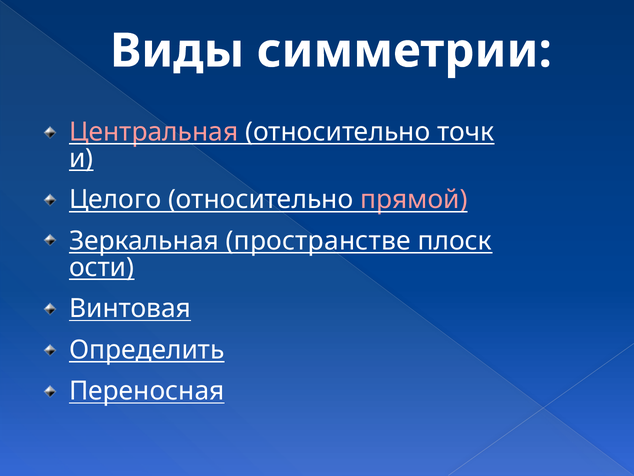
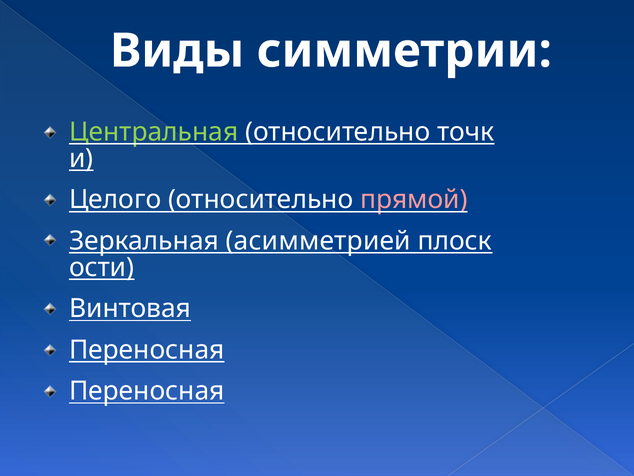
Центральная colour: pink -> light green
пространстве: пространстве -> асимметрией
Определить at (147, 349): Определить -> Переносная
